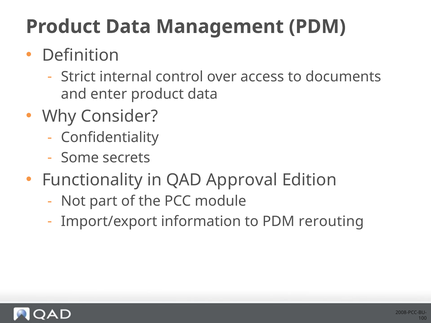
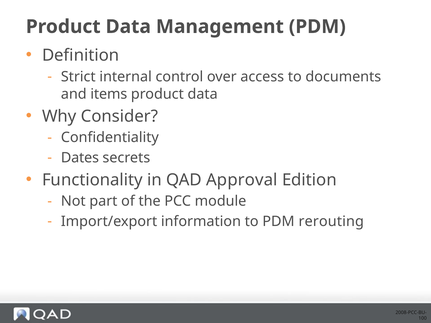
enter: enter -> items
Some: Some -> Dates
